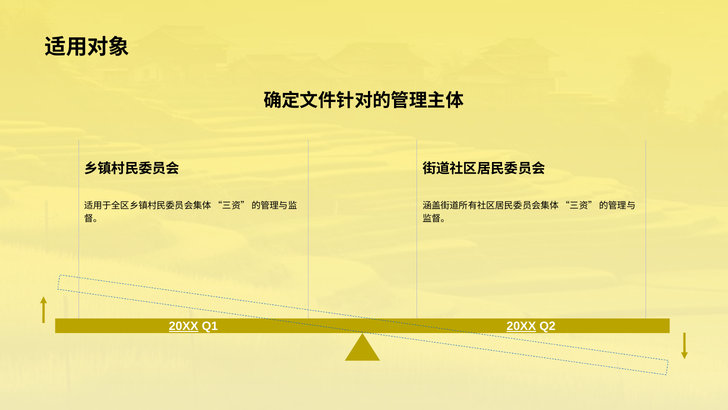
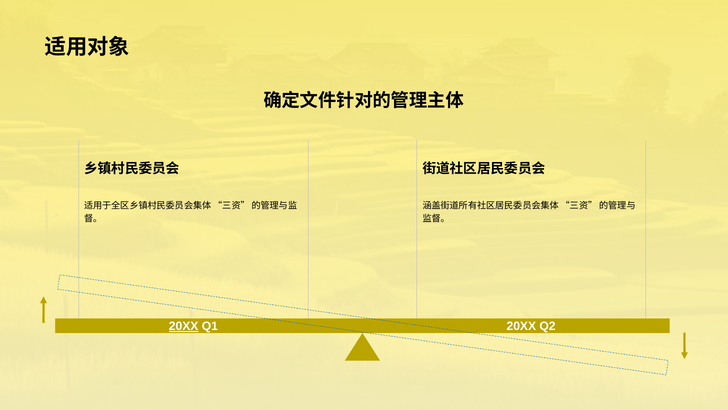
20XX at (521, 326) underline: present -> none
